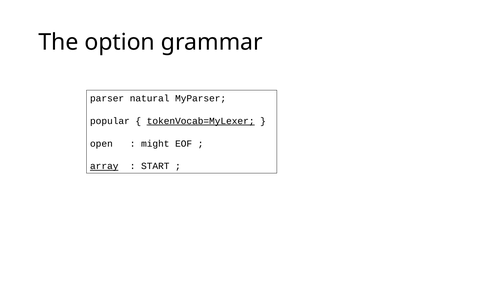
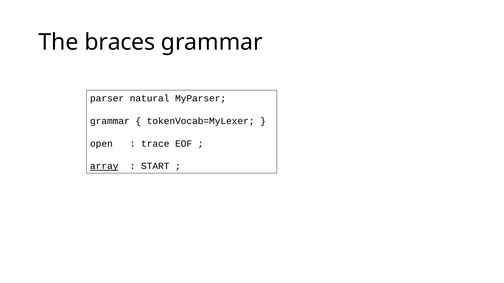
option: option -> braces
popular at (110, 121): popular -> grammar
tokenVocab=MyLexer underline: present -> none
might: might -> trace
